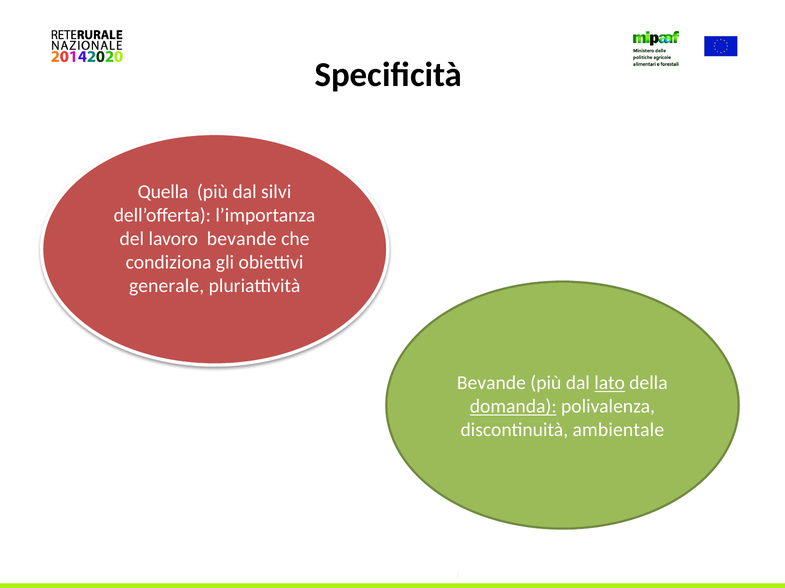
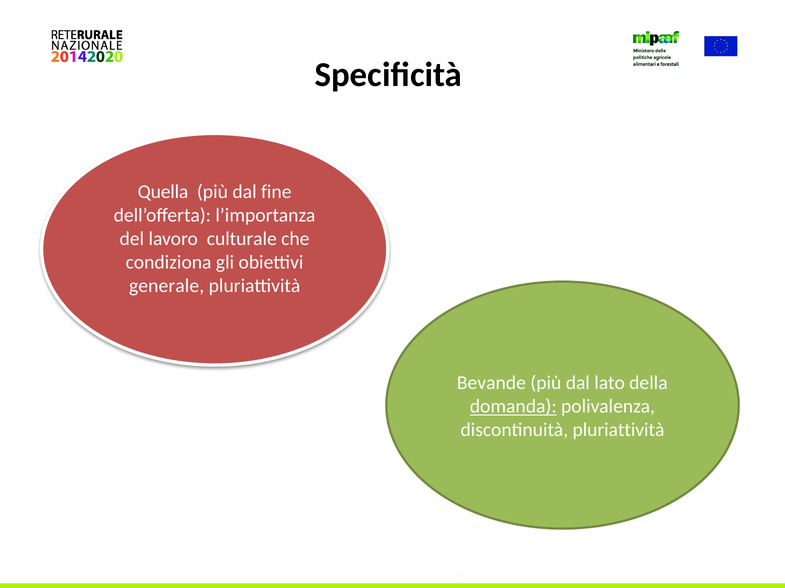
silvi: silvi -> fine
lavoro bevande: bevande -> culturale
lato underline: present -> none
discontinuità ambientale: ambientale -> pluriattività
